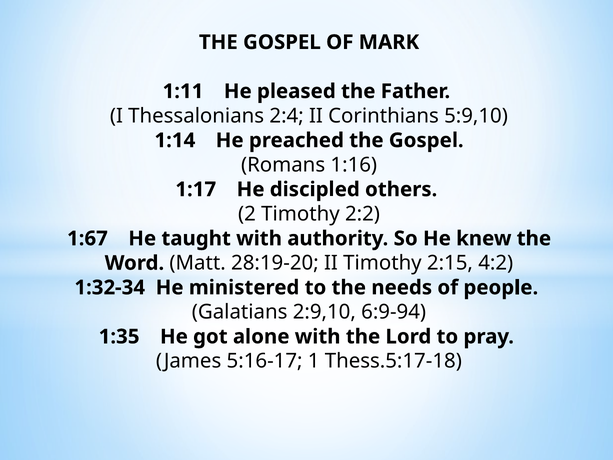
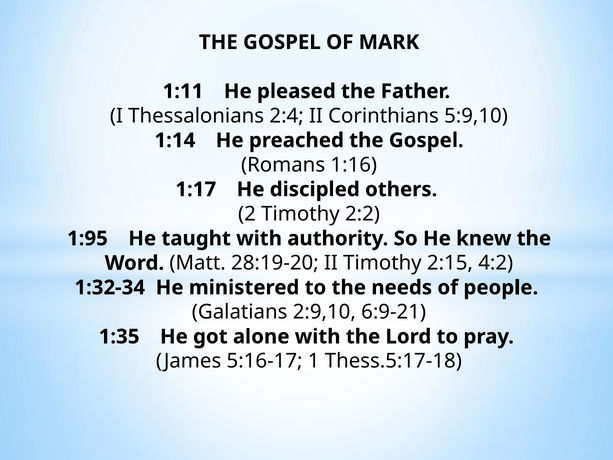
1:67: 1:67 -> 1:95
6:9-94: 6:9-94 -> 6:9-21
